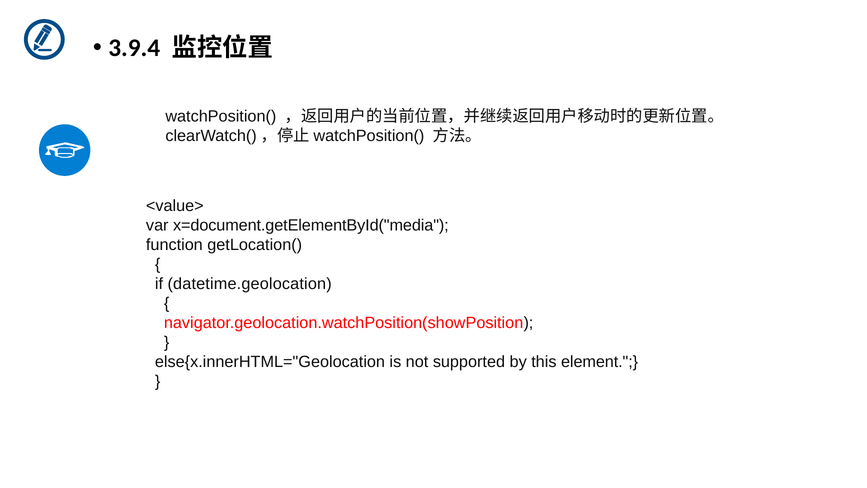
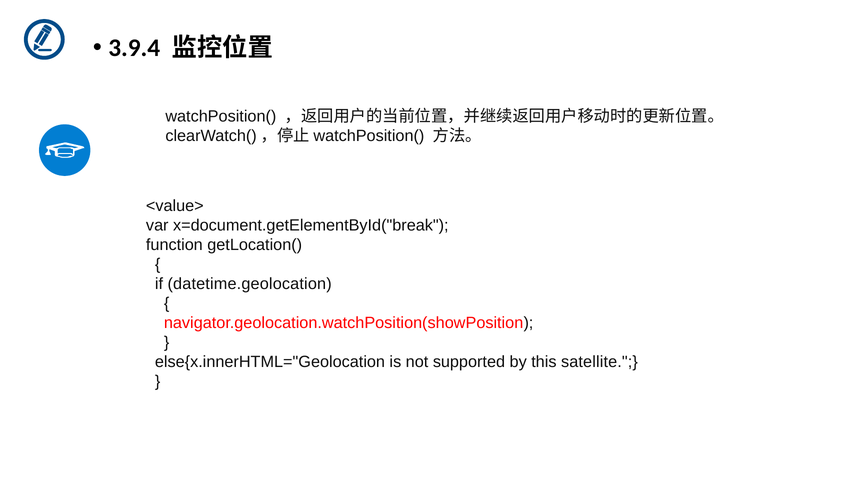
x=document.getElementById("media: x=document.getElementById("media -> x=document.getElementById("break
element: element -> satellite
